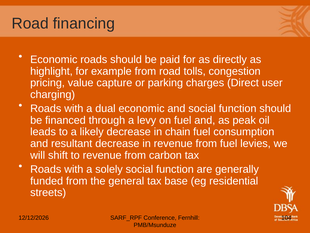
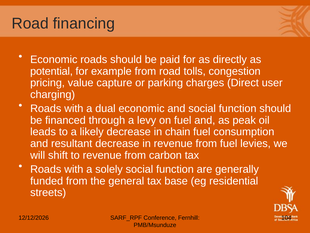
highlight: highlight -> potential
